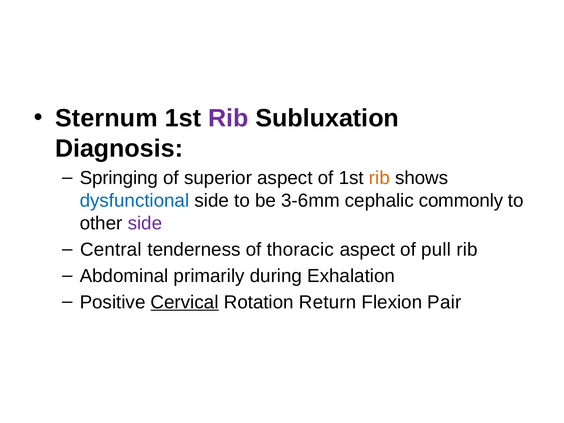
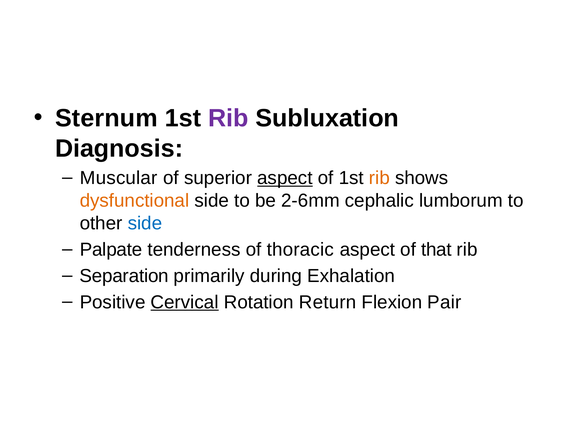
Springing: Springing -> Muscular
aspect at (285, 178) underline: none -> present
dysfunctional colour: blue -> orange
3-6mm: 3-6mm -> 2-6mm
commonly: commonly -> lumborum
side at (145, 223) colour: purple -> blue
Central: Central -> Palpate
pull: pull -> that
Abdominal: Abdominal -> Separation
